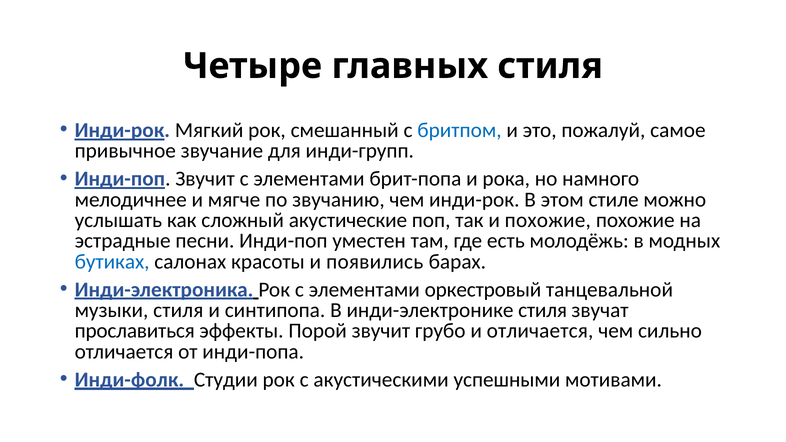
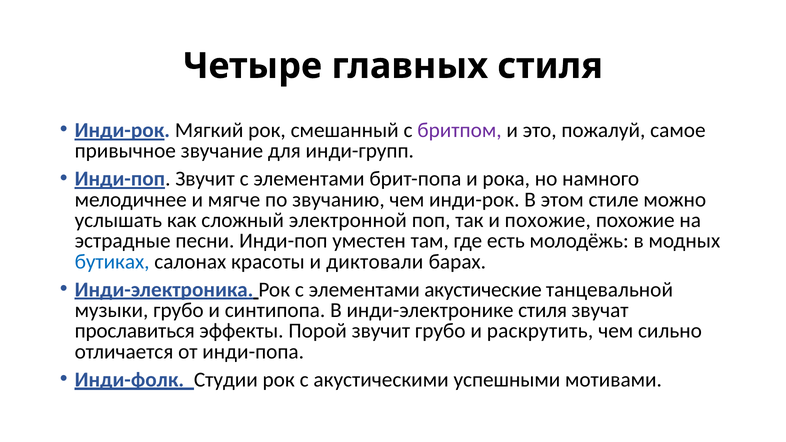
бритпом colour: blue -> purple
акустические: акустические -> электронной
появились: появились -> диктовали
оркестровый: оркестровый -> акустические
музыки стиля: стиля -> грубо
и отличается: отличается -> раскрутить
